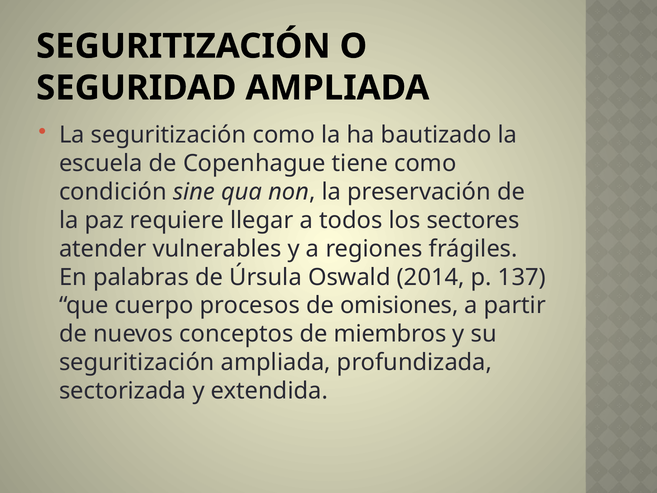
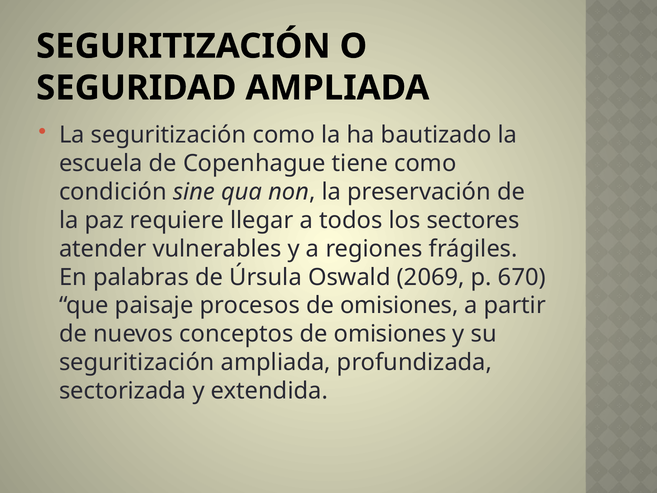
2014: 2014 -> 2069
137: 137 -> 670
cuerpo: cuerpo -> paisaje
conceptos de miembros: miembros -> omisiones
